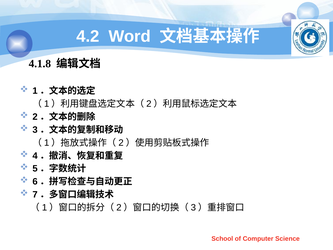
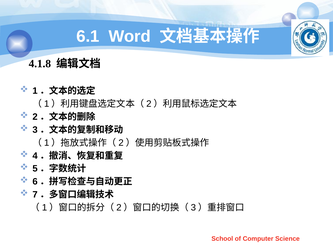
4.2: 4.2 -> 6.1
